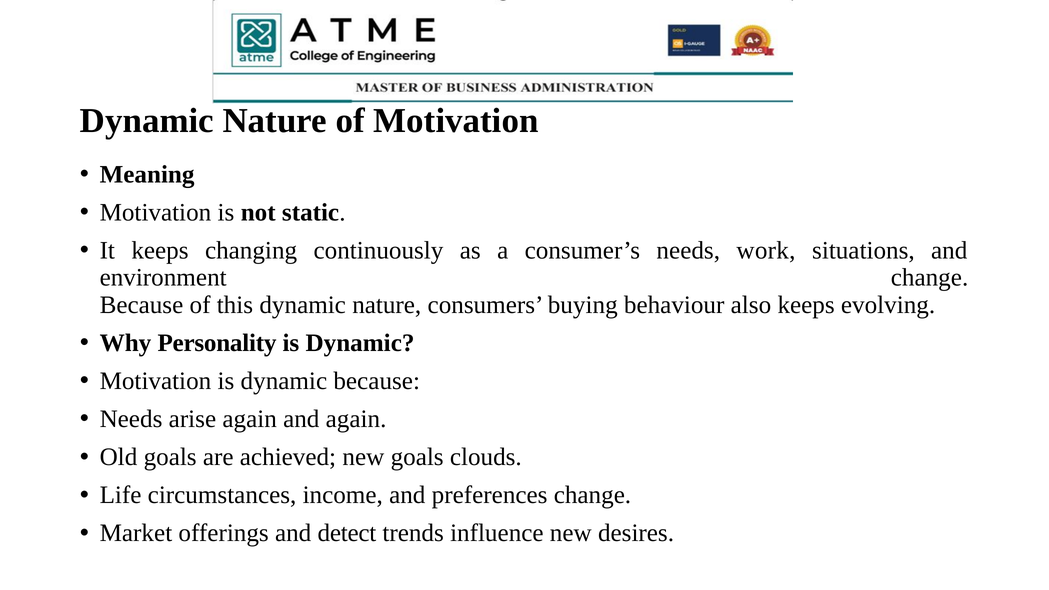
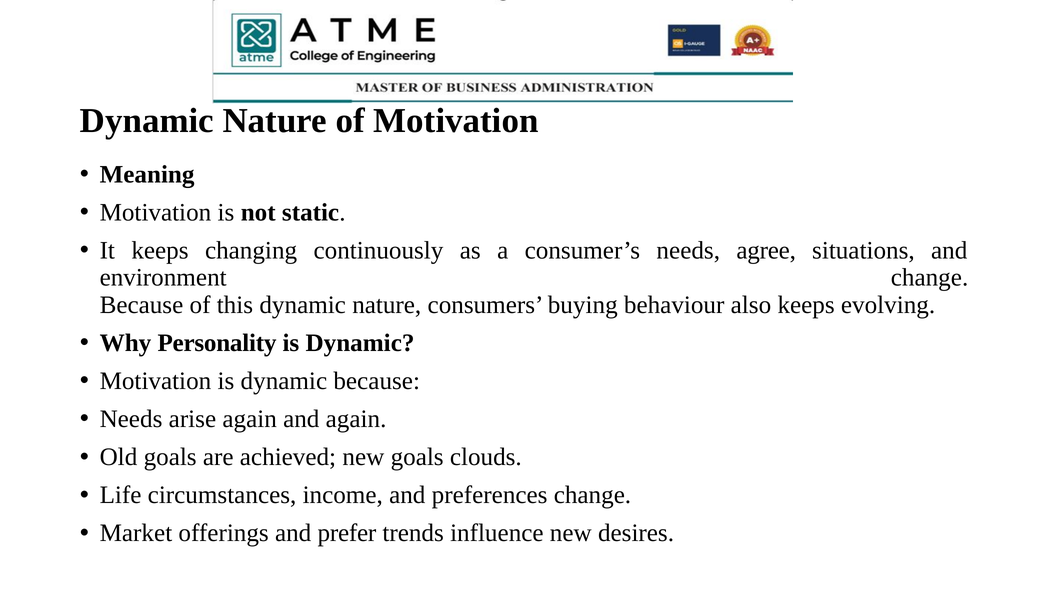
work: work -> agree
detect: detect -> prefer
